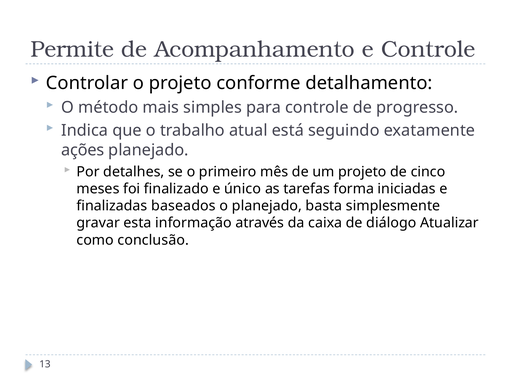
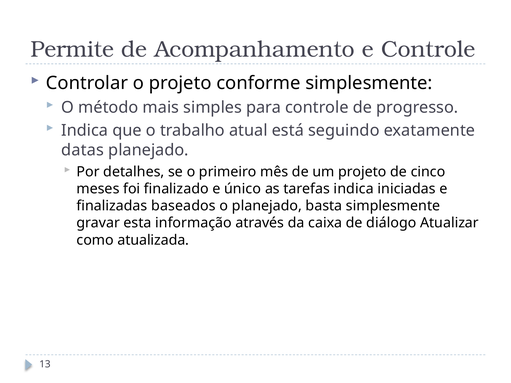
conforme detalhamento: detalhamento -> simplesmente
ações: ações -> datas
tarefas forma: forma -> indica
conclusão: conclusão -> atualizada
